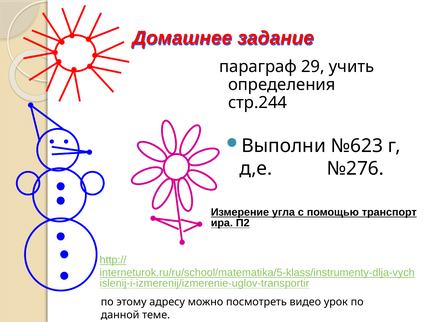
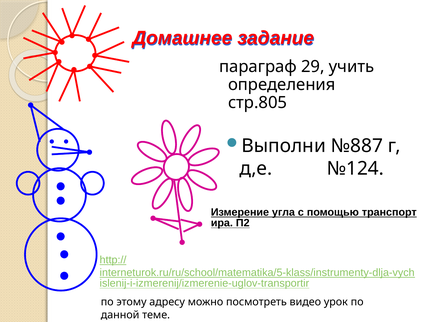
стр.244: стр.244 -> стр.805
№623: №623 -> №887
№276: №276 -> №124
